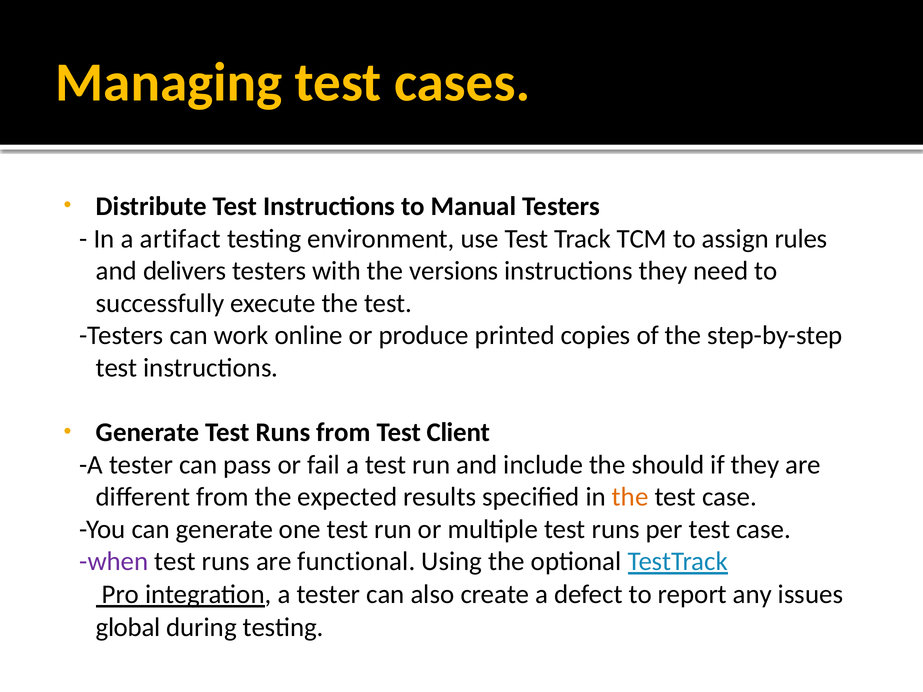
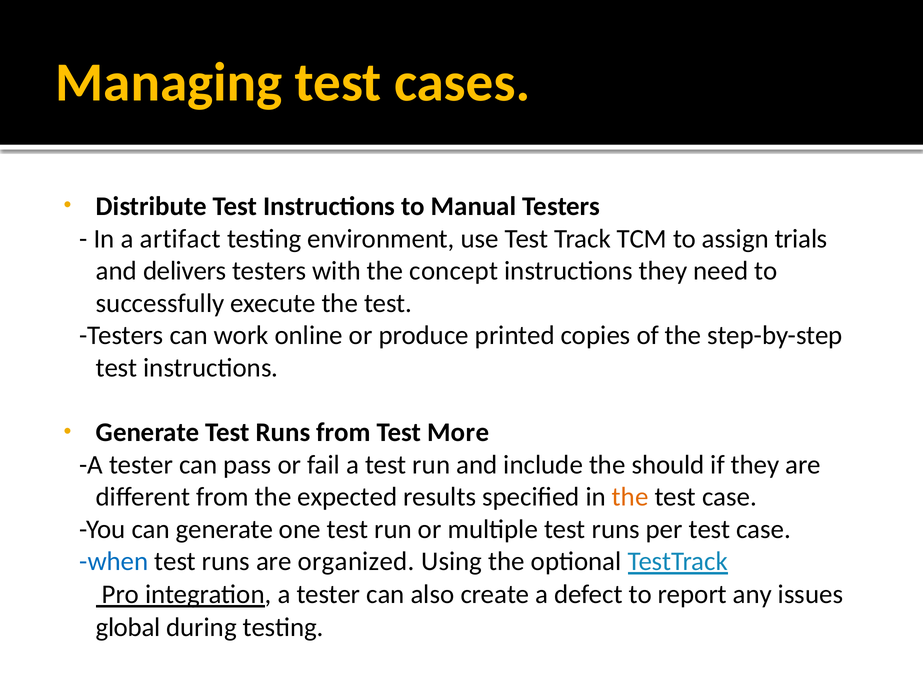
rules: rules -> trials
versions: versions -> concept
Client: Client -> More
when colour: purple -> blue
functional: functional -> organized
